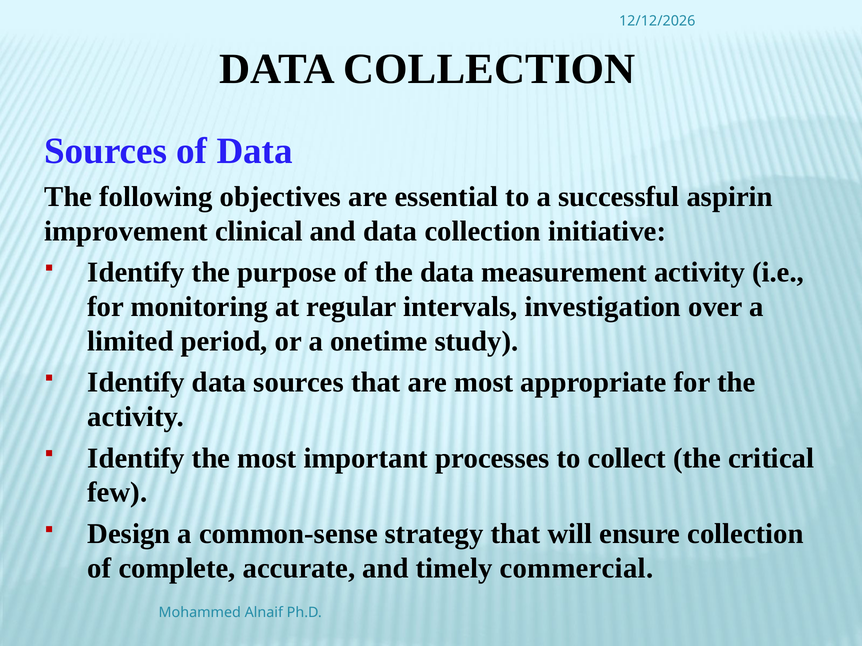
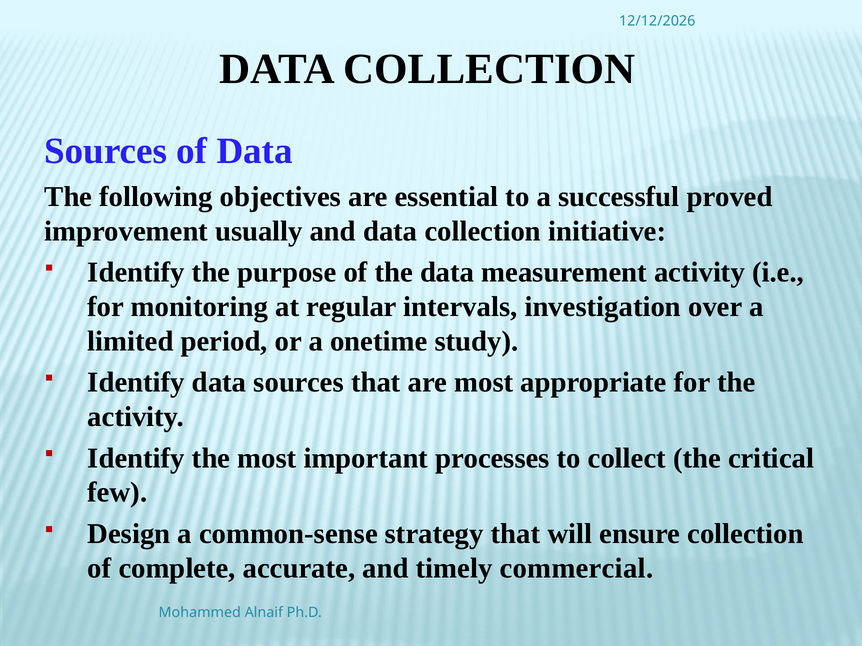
aspirin: aspirin -> proved
clinical: clinical -> usually
